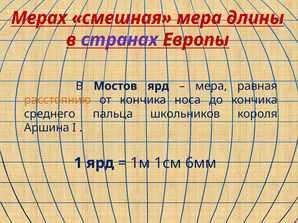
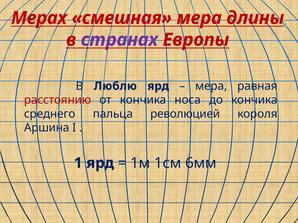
Мостов: Мостов -> Люблю
расстоянию colour: orange -> red
школьников: школьников -> революцией
